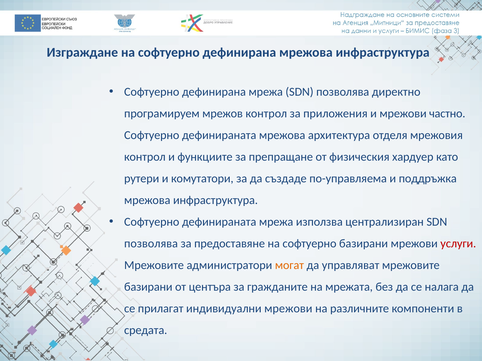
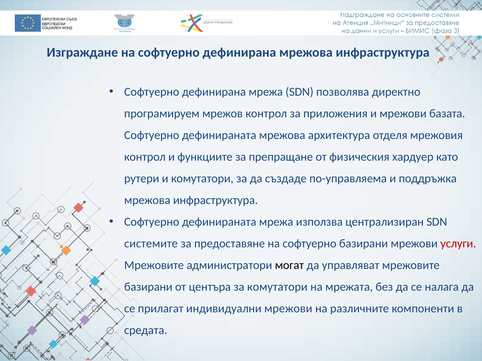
частно: частно -> базата
позволява at (151, 244): позволява -> системите
могат colour: orange -> black
за гражданите: гражданите -> комутатори
